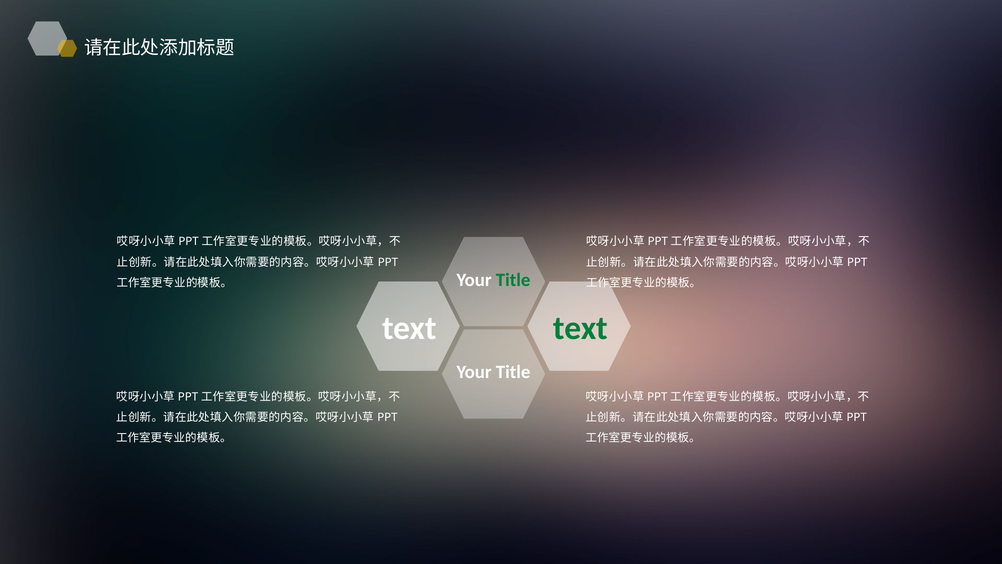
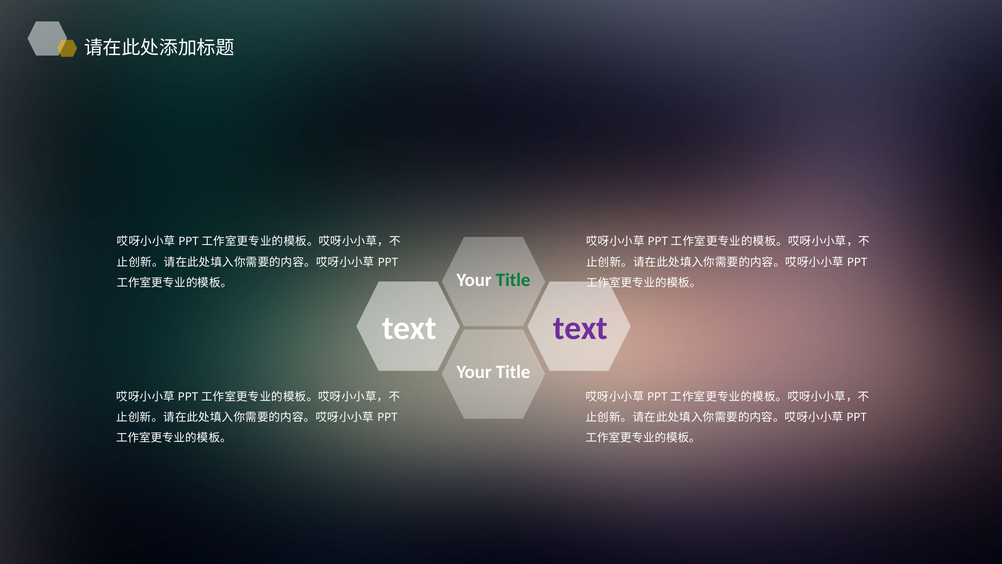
text at (580, 328) colour: green -> purple
